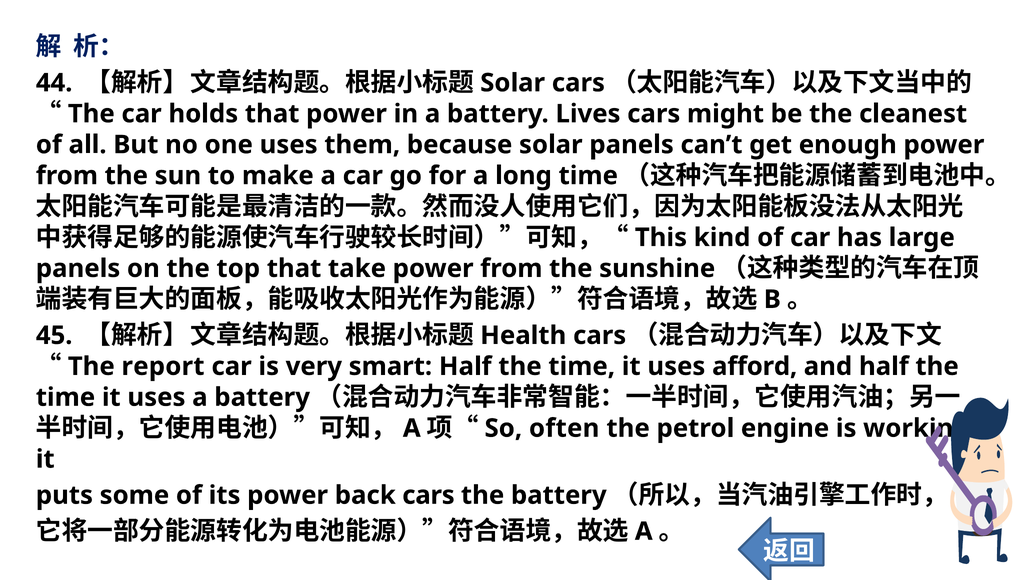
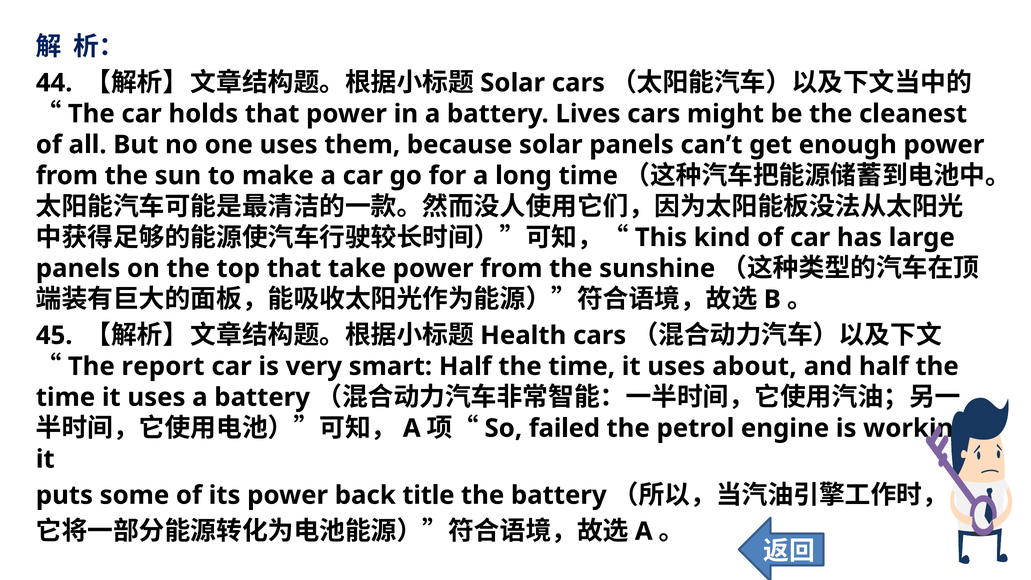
afford: afford -> about
often: often -> failed
back cars: cars -> title
